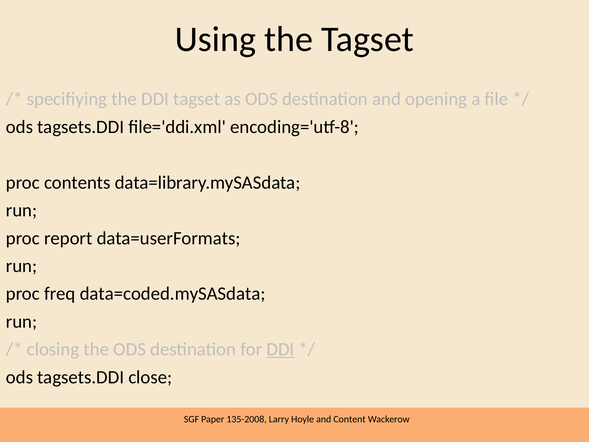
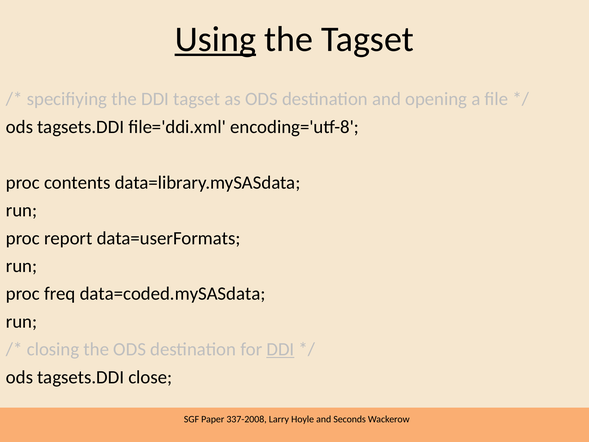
Using underline: none -> present
135-2008: 135-2008 -> 337-2008
Content: Content -> Seconds
